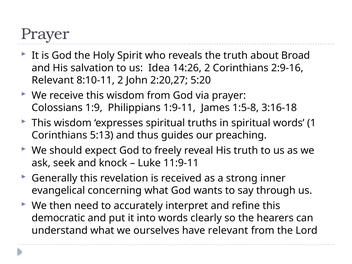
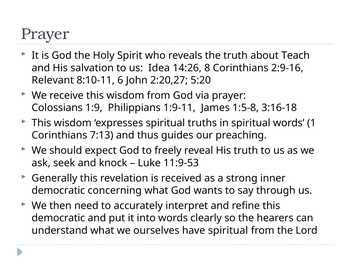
Broad: Broad -> Teach
14:26 2: 2 -> 8
8:10-11 2: 2 -> 6
5:13: 5:13 -> 7:13
11:9-11: 11:9-11 -> 11:9-53
evangelical at (58, 191): evangelical -> democratic
have relevant: relevant -> spiritual
